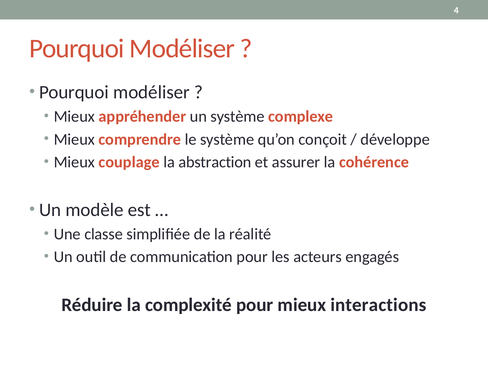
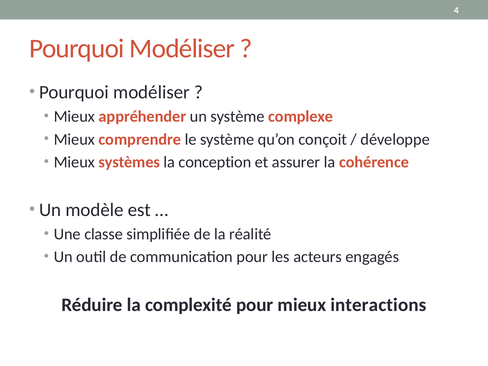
couplage: couplage -> systèmes
abstraction: abstraction -> conception
